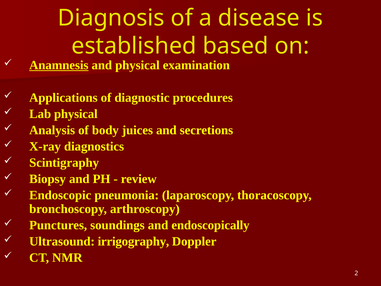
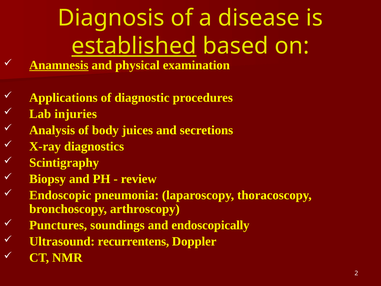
established underline: none -> present
Lab physical: physical -> injuries
irrigography: irrigography -> recurrentens
